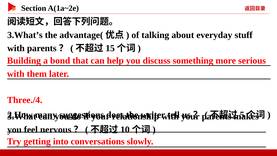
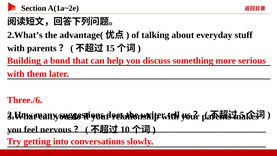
3.What’s: 3.What’s -> 2.What’s
Three./4: Three./4 -> Three./6
